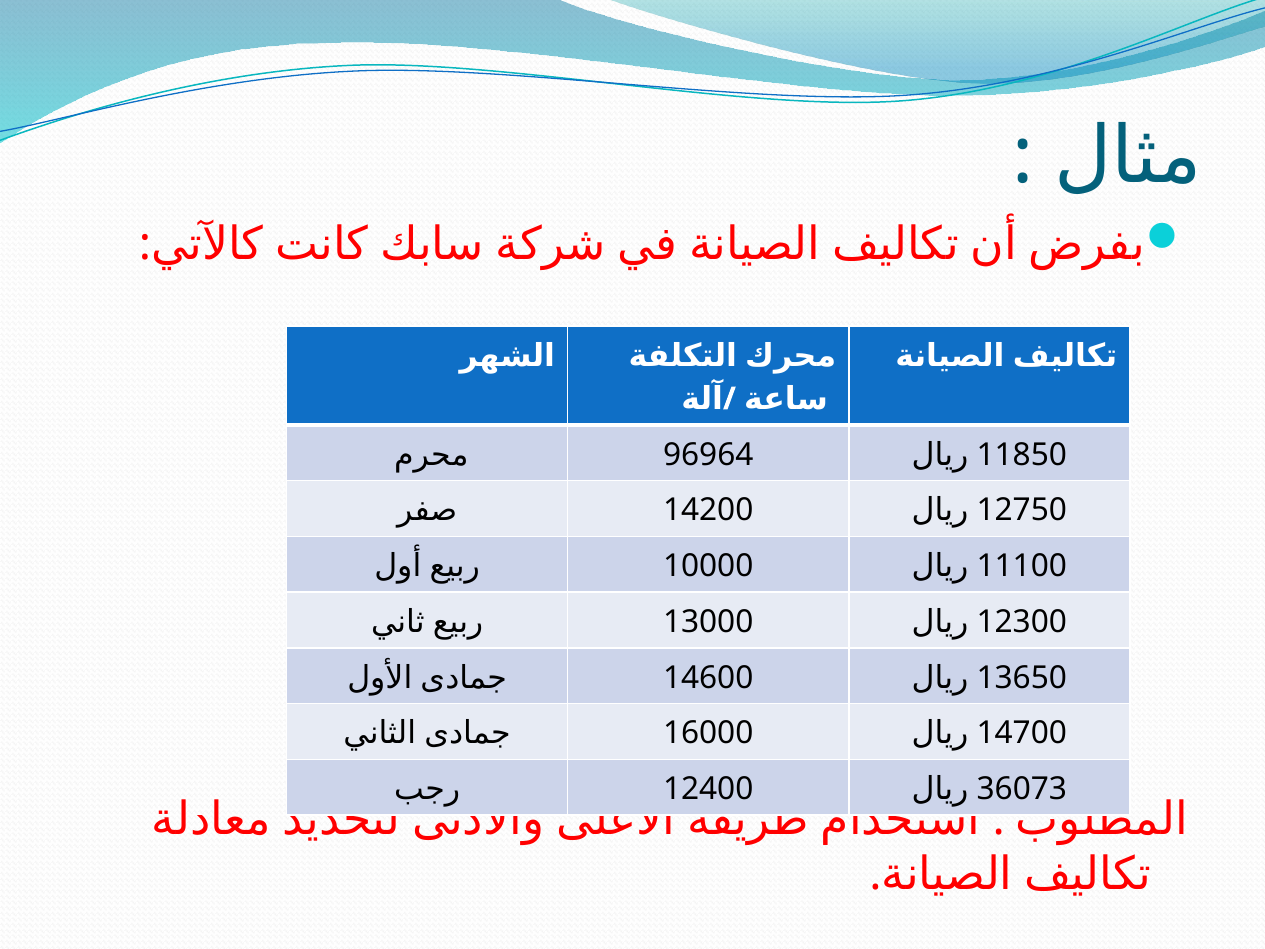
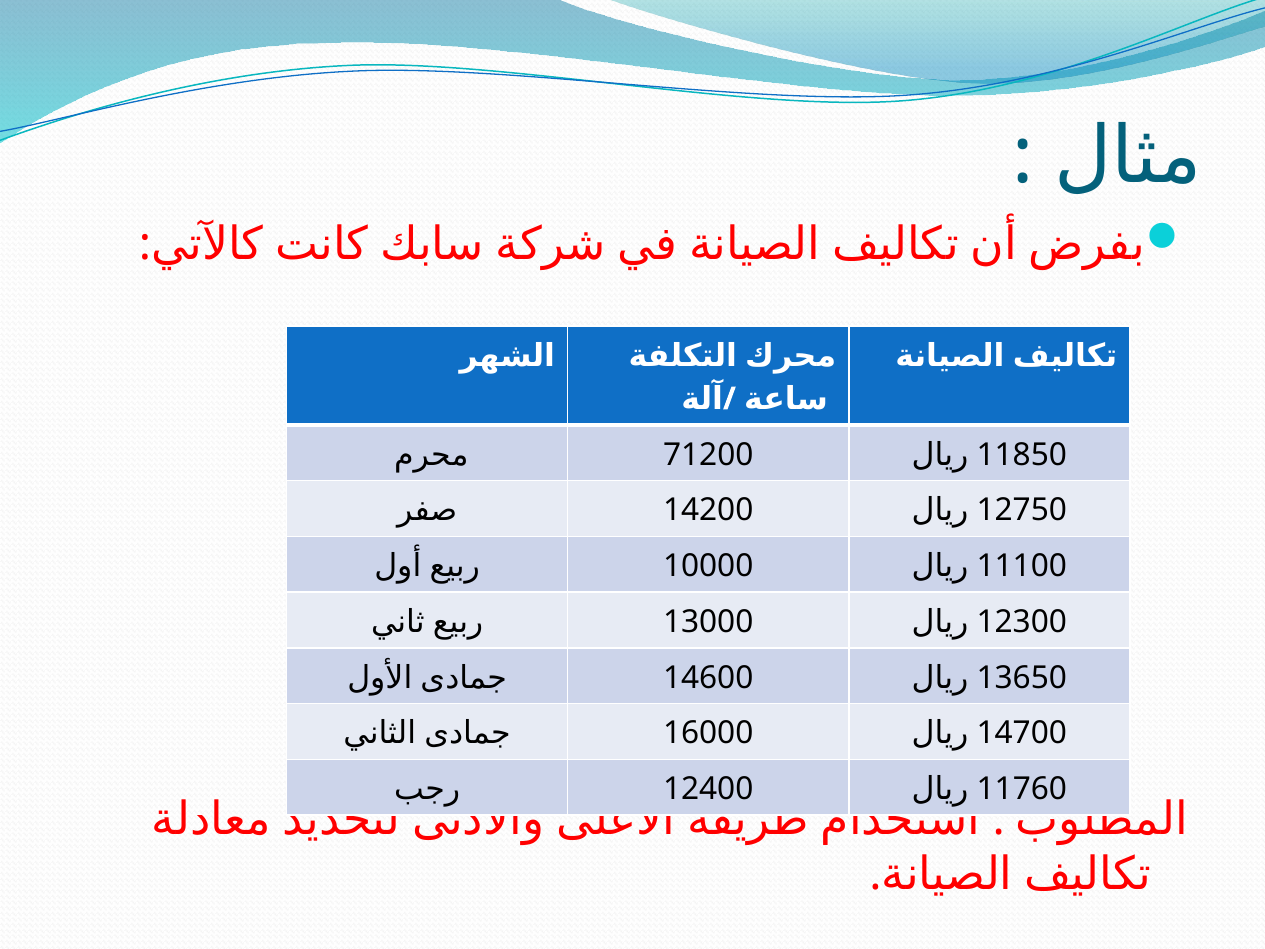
96964: 96964 -> 71200
36073: 36073 -> 11760
